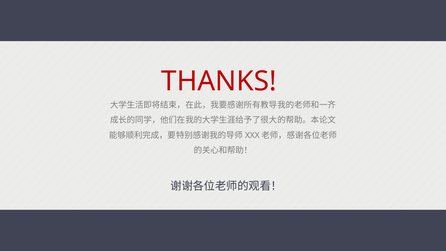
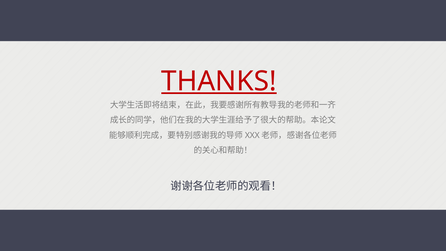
THANKS underline: none -> present
